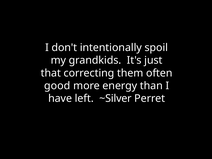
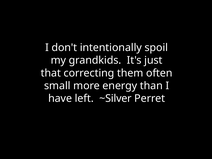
good: good -> small
